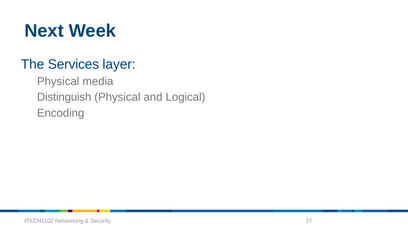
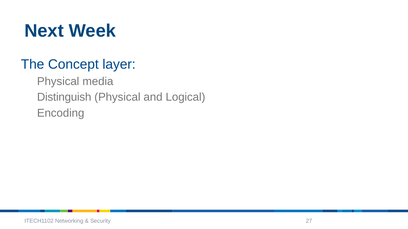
Services: Services -> Concept
